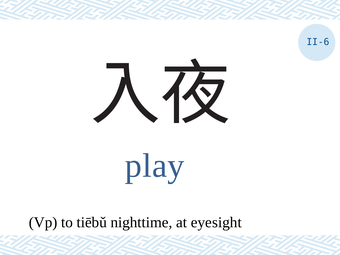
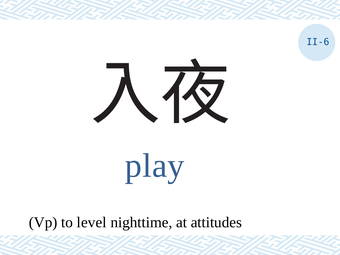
tiēbǔ: tiēbǔ -> level
eyesight: eyesight -> attitudes
